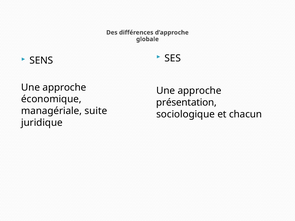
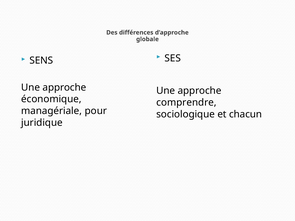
présentation: présentation -> comprendre
suite: suite -> pour
